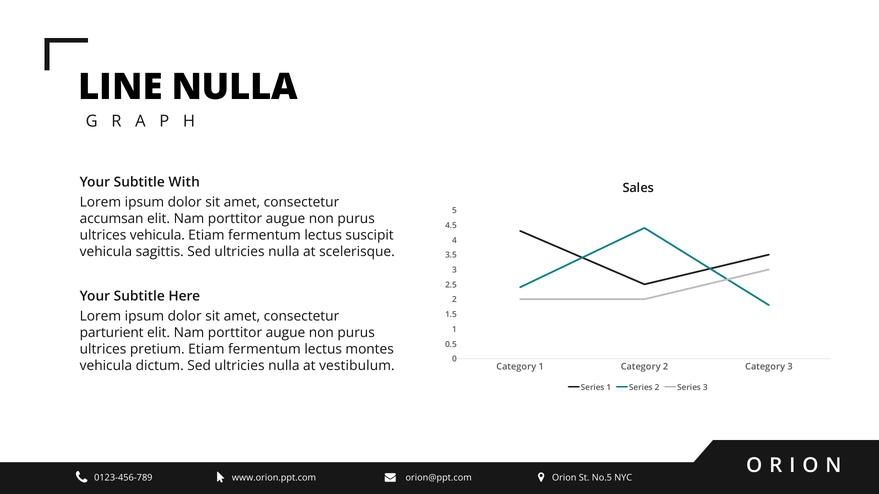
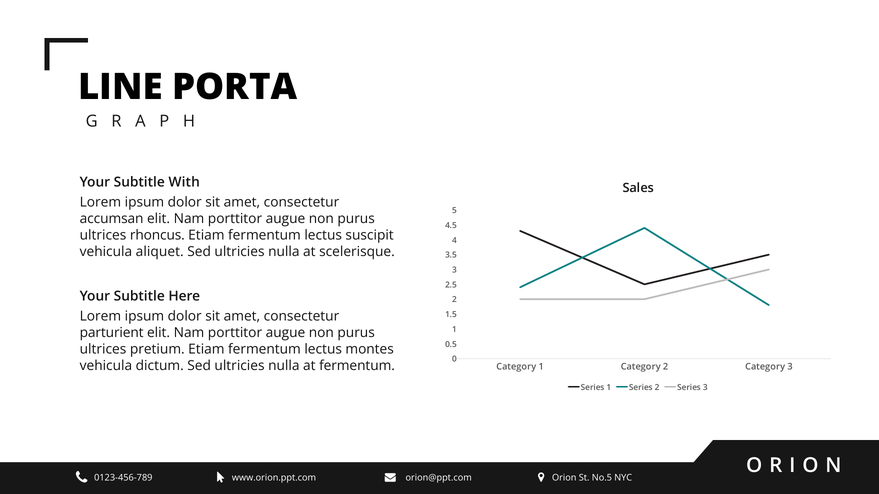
LINE NULLA: NULLA -> PORTA
ultrices vehicula: vehicula -> rhoncus
sagittis: sagittis -> aliquet
at vestibulum: vestibulum -> fermentum
